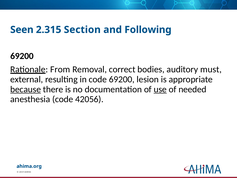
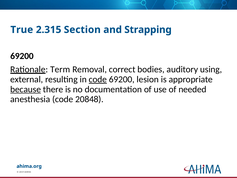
Seen: Seen -> True
Following: Following -> Strapping
From: From -> Term
must: must -> using
code at (98, 79) underline: none -> present
use underline: present -> none
42056: 42056 -> 20848
